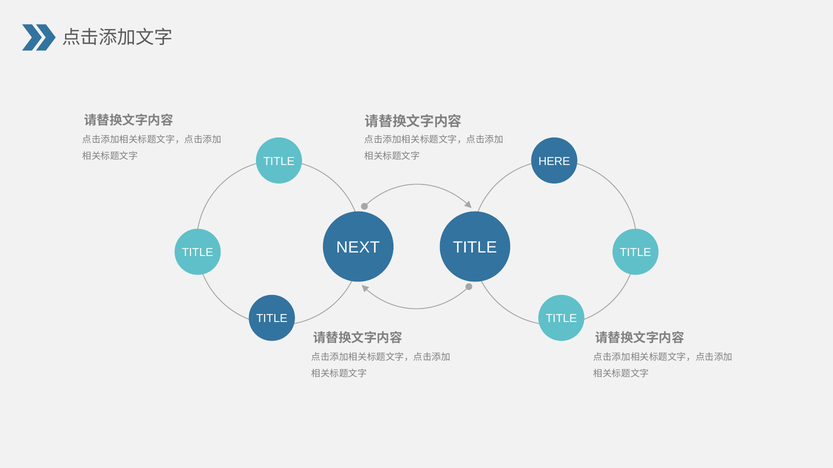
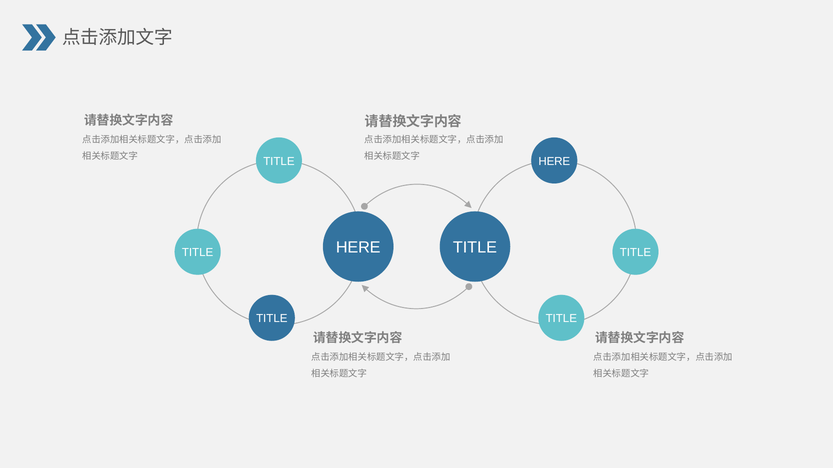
NEXT at (358, 248): NEXT -> HERE
